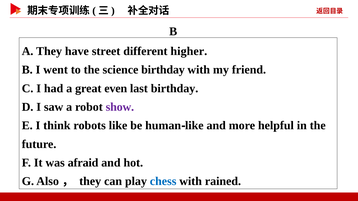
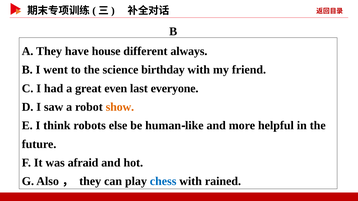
street: street -> house
higher: higher -> always
last birthday: birthday -> everyone
show colour: purple -> orange
robots like: like -> else
